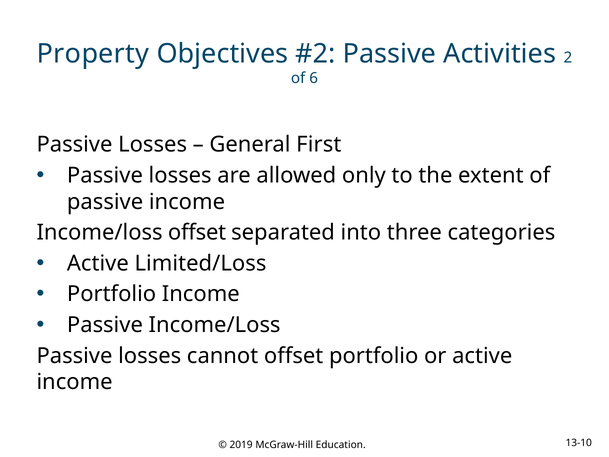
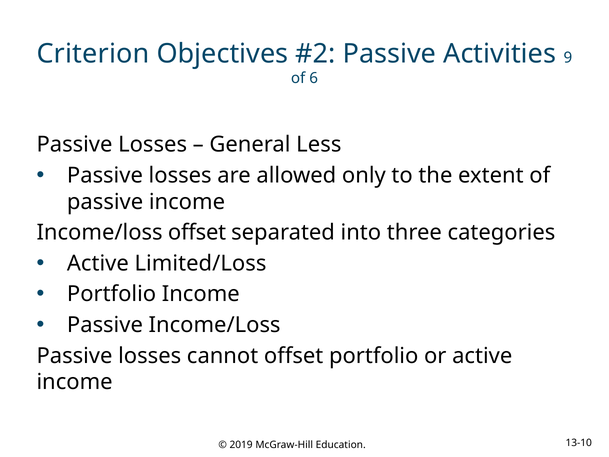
Property: Property -> Criterion
2: 2 -> 9
First: First -> Less
